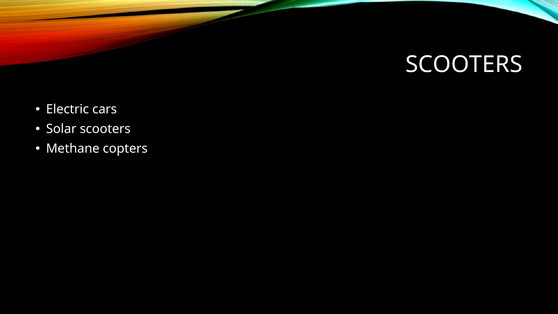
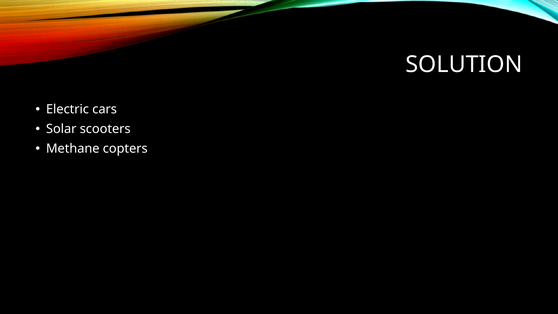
SCOOTERS at (464, 64): SCOOTERS -> SOLUTION
